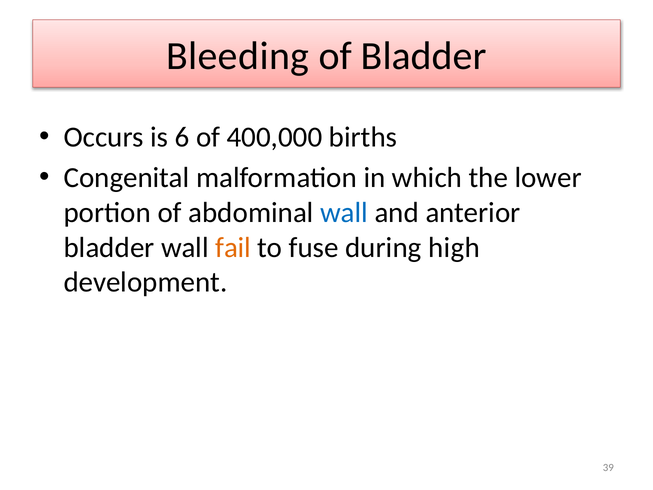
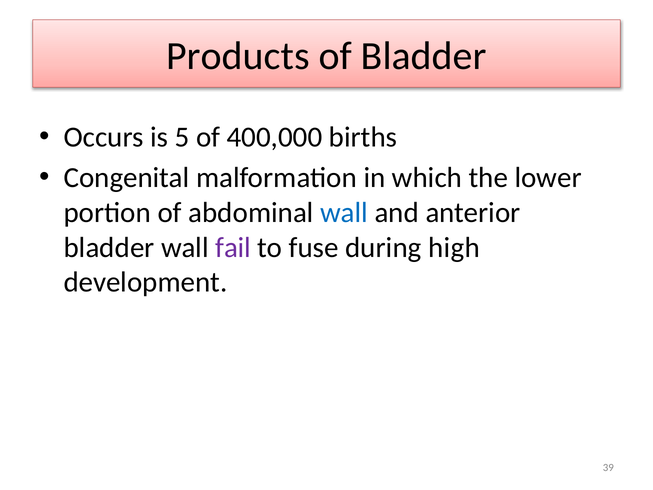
Bleeding: Bleeding -> Products
6: 6 -> 5
fail colour: orange -> purple
